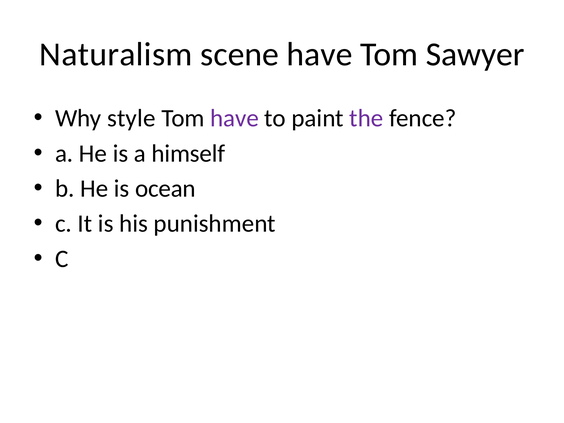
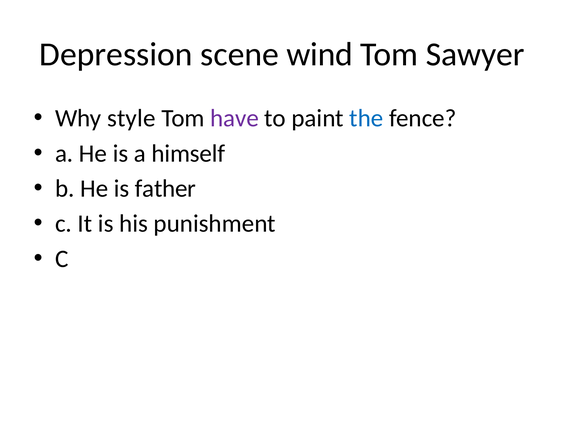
Naturalism: Naturalism -> Depression
scene have: have -> wind
the colour: purple -> blue
ocean: ocean -> father
